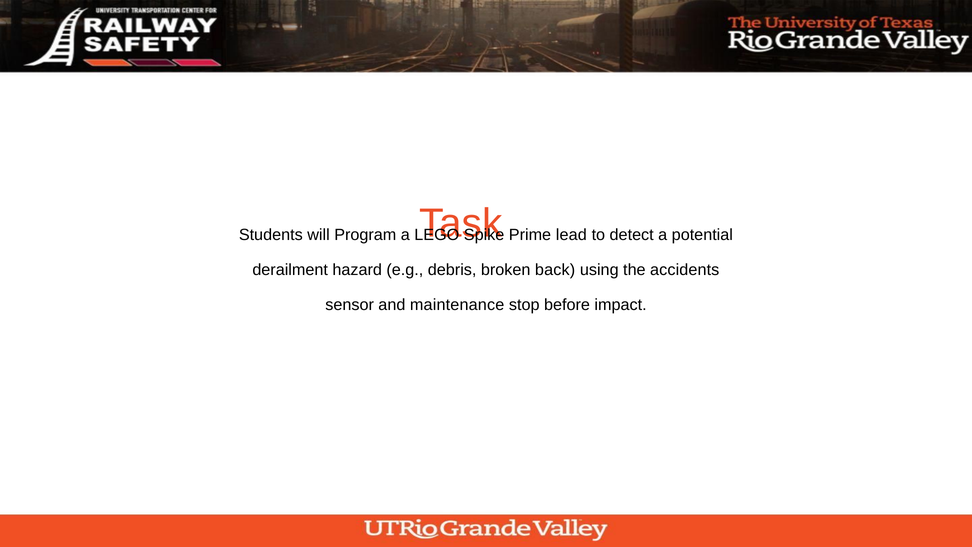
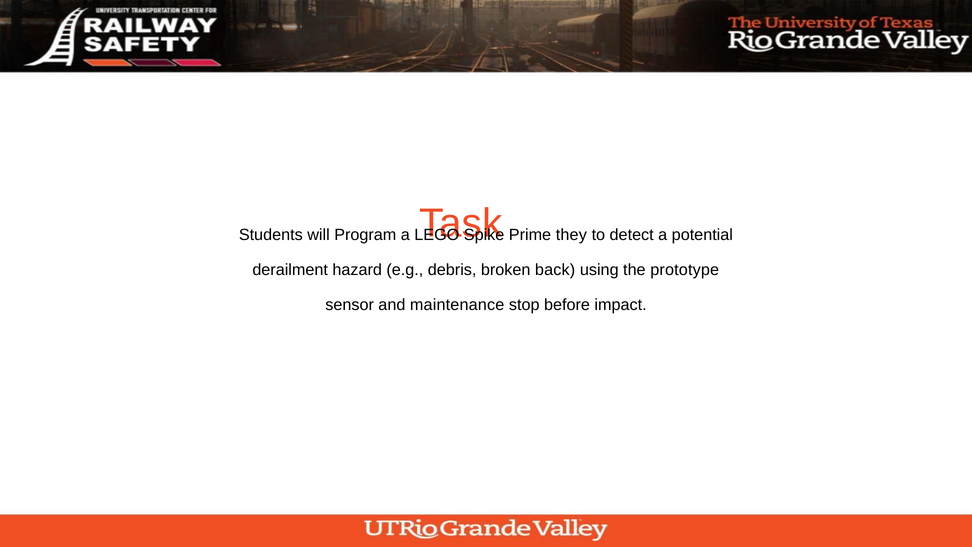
lead: lead -> they
accidents: accidents -> prototype
